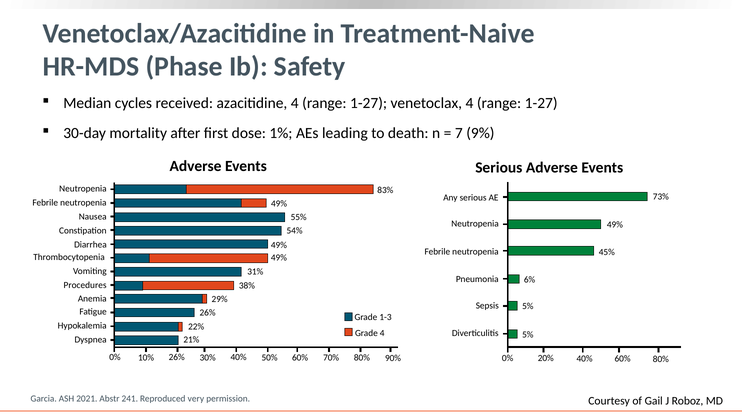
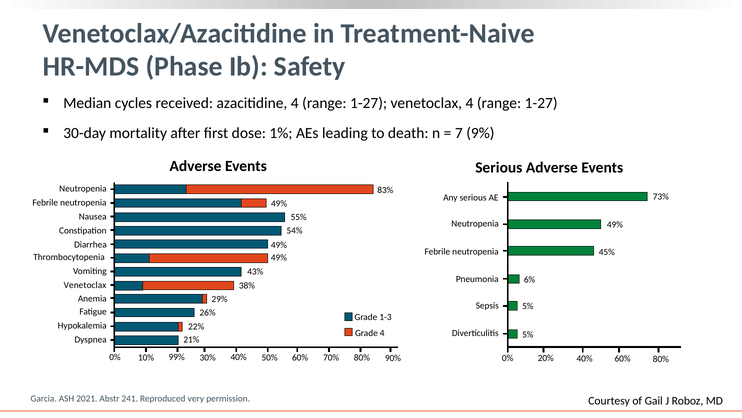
31%: 31% -> 43%
Procedures at (85, 285): Procedures -> Venetoclax
10% 26%: 26% -> 99%
